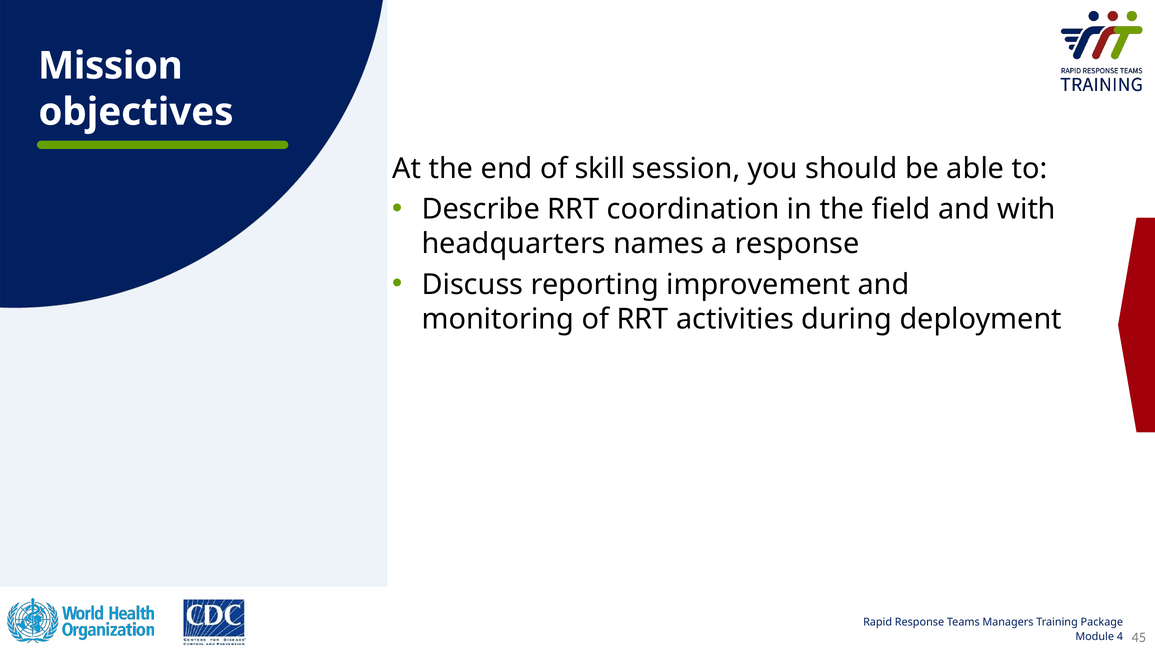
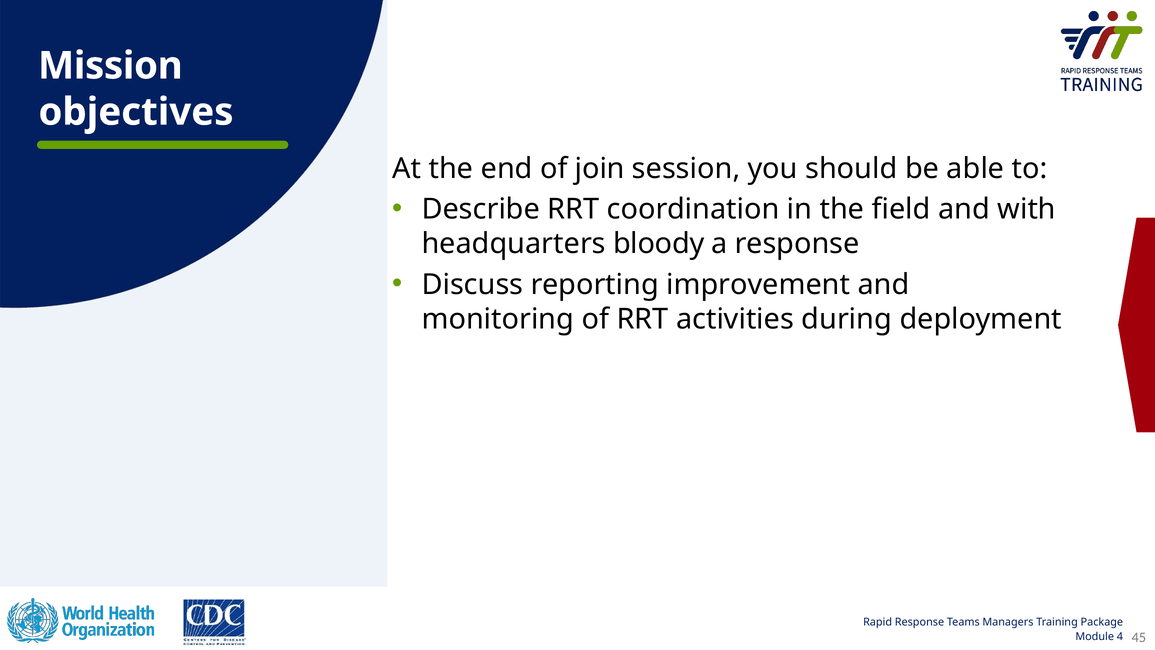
skill: skill -> join
names: names -> bloody
